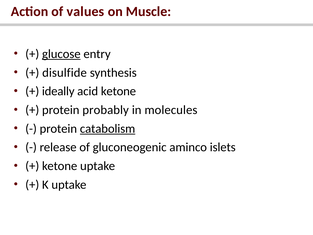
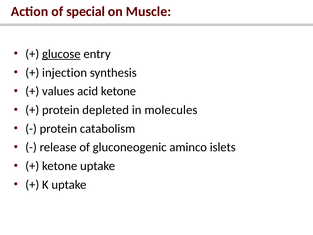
values: values -> special
disulfide: disulfide -> injection
ideally: ideally -> values
probably: probably -> depleted
catabolism underline: present -> none
